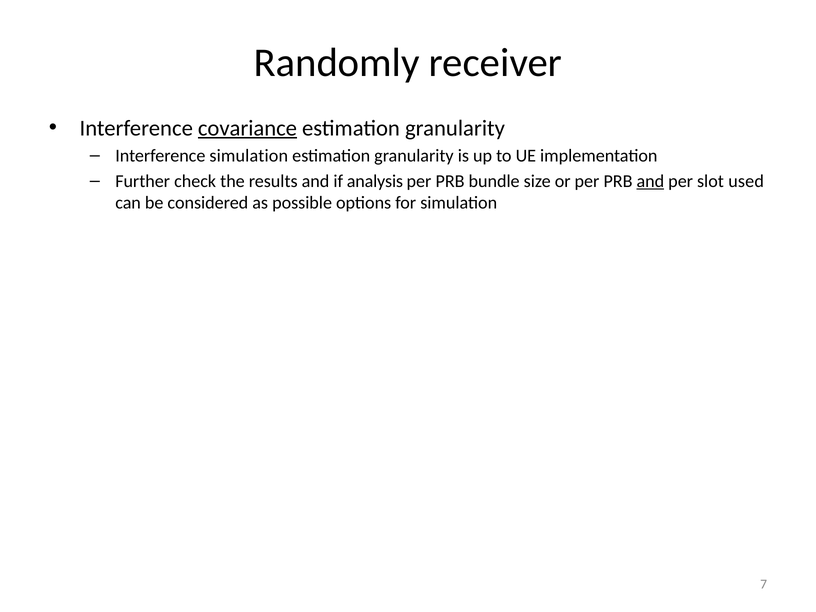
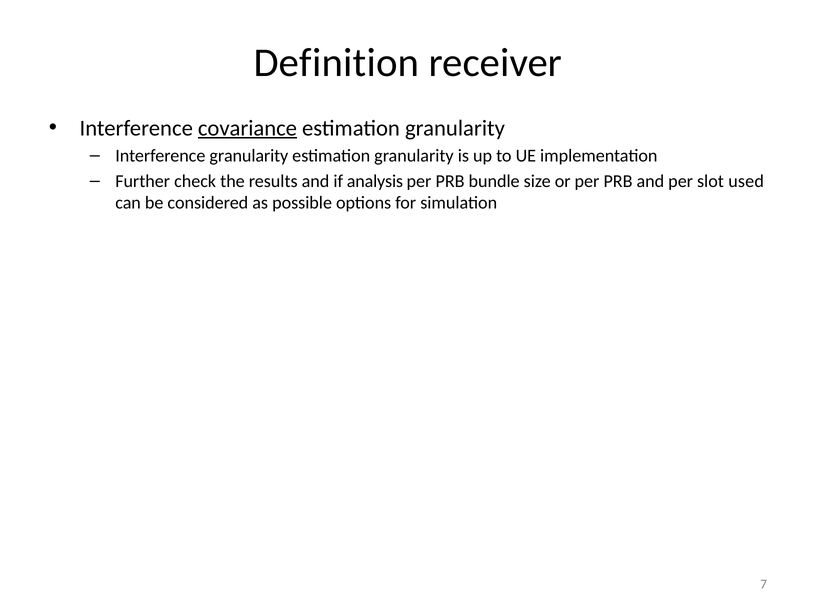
Randomly: Randomly -> Definition
Interference simulation: simulation -> granularity
and at (650, 181) underline: present -> none
